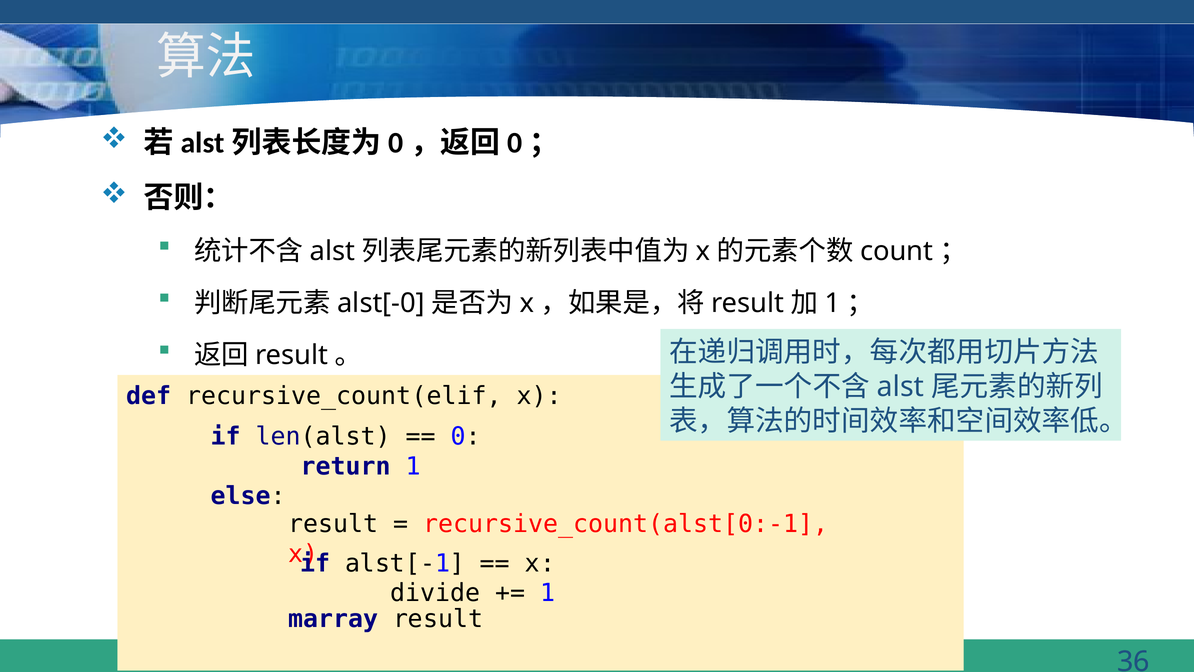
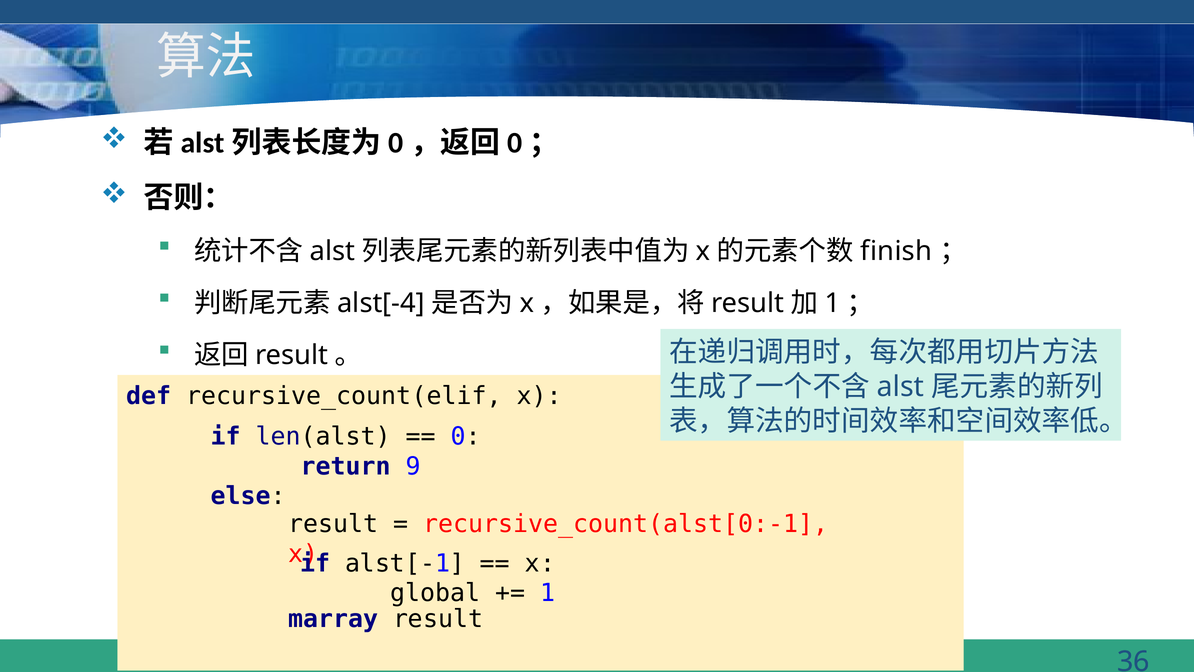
count: count -> finish
alst[-0: alst[-0 -> alst[-4
return 1: 1 -> 9
divide: divide -> global
